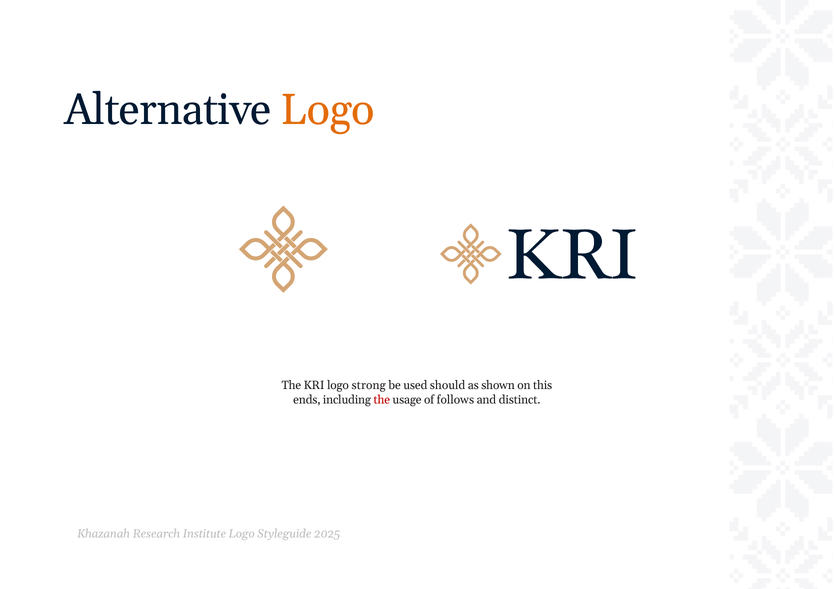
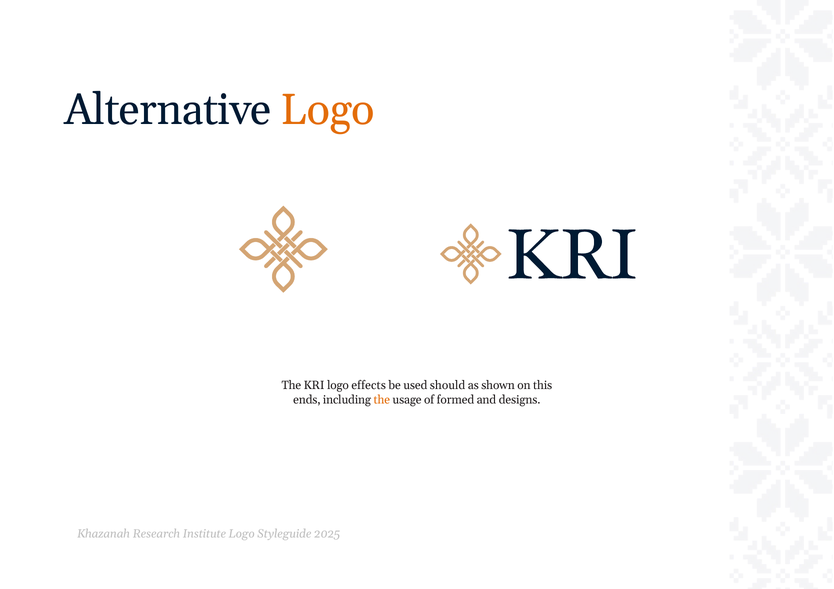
strong: strong -> effects
the at (382, 400) colour: red -> orange
follows: follows -> formed
distinct: distinct -> designs
